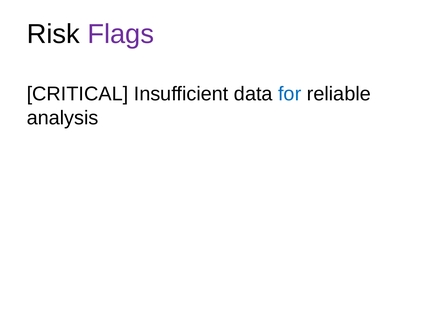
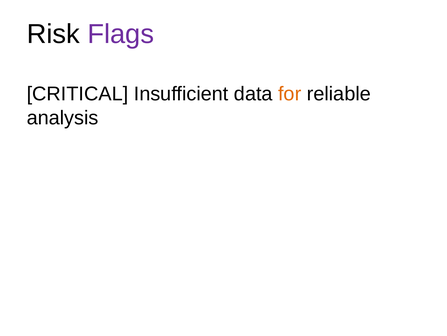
for colour: blue -> orange
